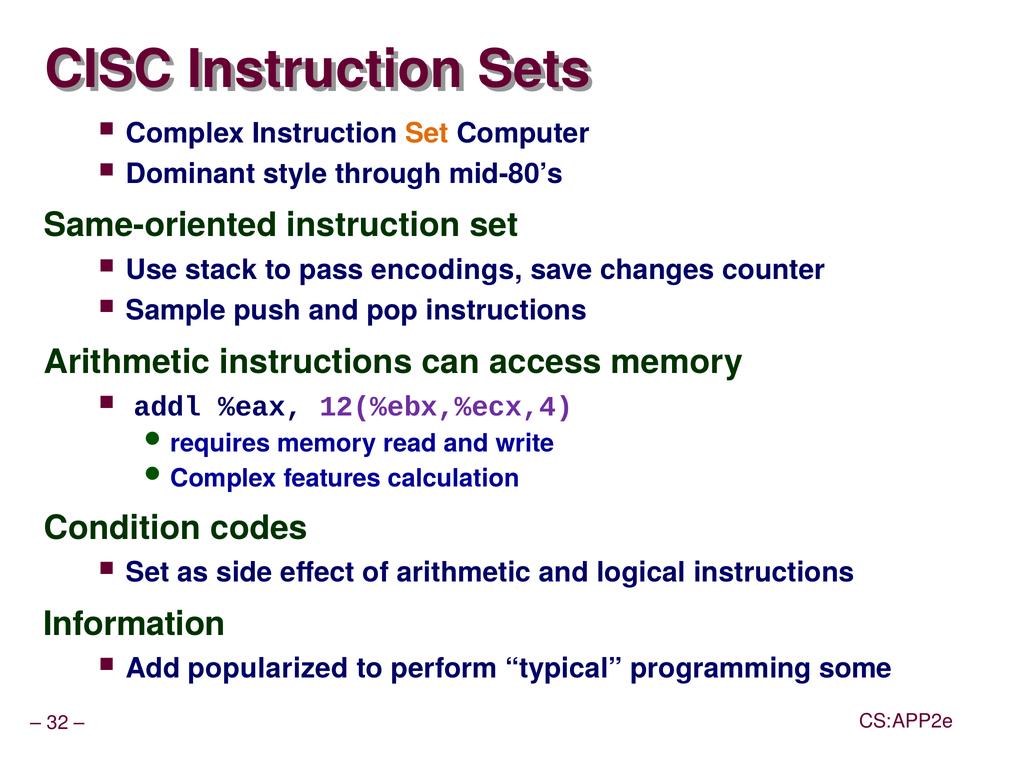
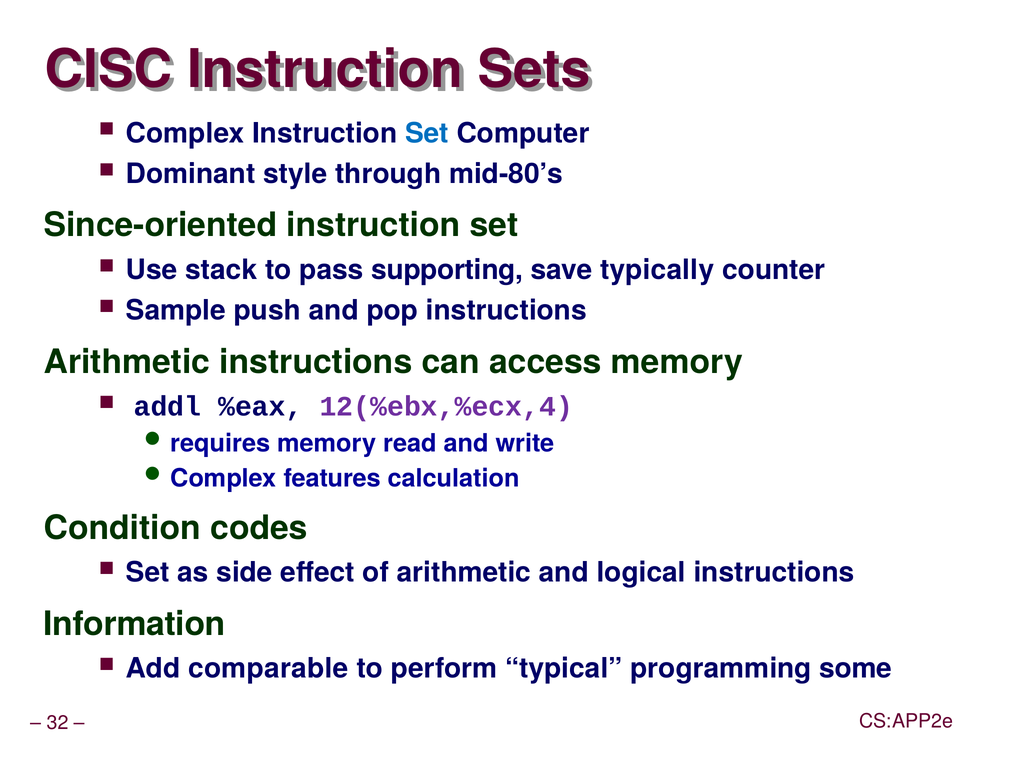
Set at (427, 133) colour: orange -> blue
Same-oriented: Same-oriented -> Since-oriented
encodings: encodings -> supporting
changes: changes -> typically
popularized: popularized -> comparable
